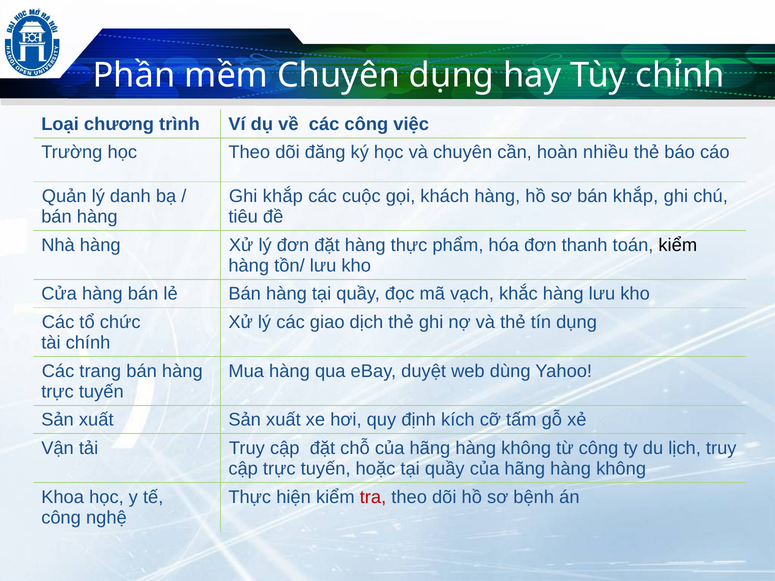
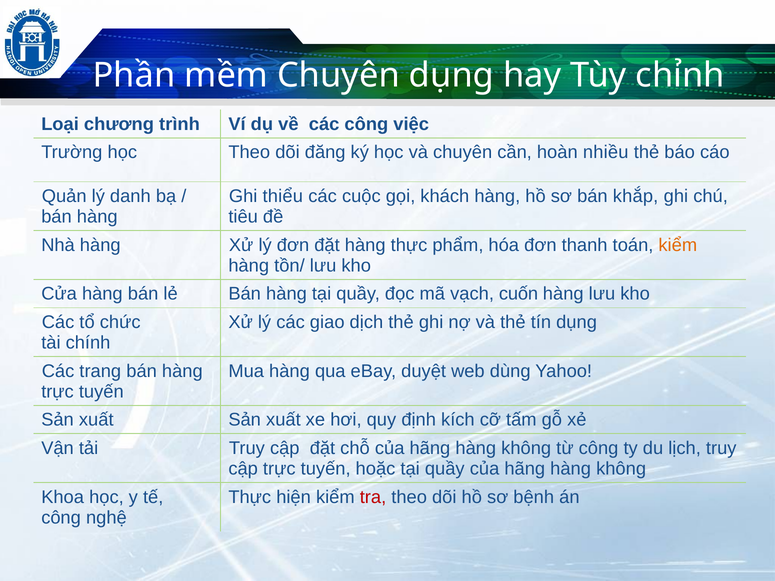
Ghi khắp: khắp -> thiểu
kiểm at (678, 245) colour: black -> orange
khắc: khắc -> cuốn
